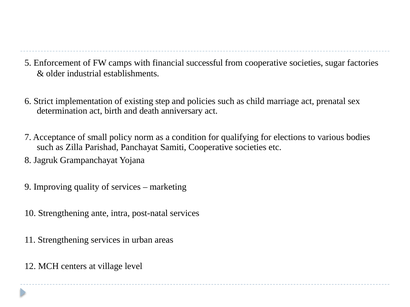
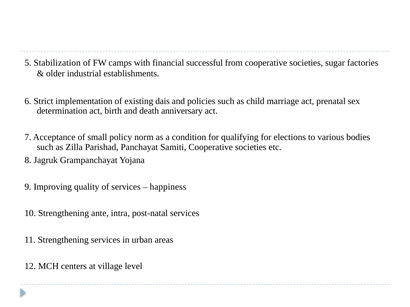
Enforcement: Enforcement -> Stabilization
step: step -> dais
marketing: marketing -> happiness
